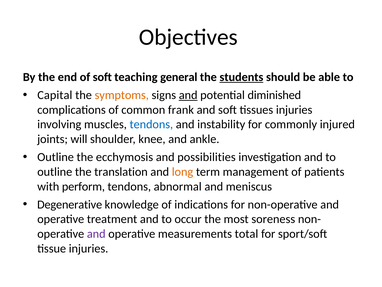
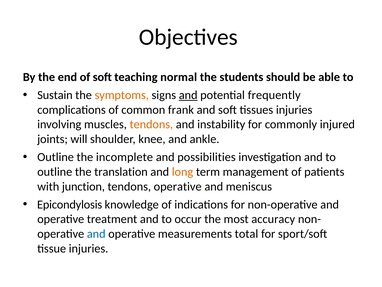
general: general -> normal
students underline: present -> none
Capital: Capital -> Sustain
diminished: diminished -> frequently
tendons at (151, 124) colour: blue -> orange
ecchymosis: ecchymosis -> incomplete
perform: perform -> junction
tendons abnormal: abnormal -> operative
Degenerative: Degenerative -> Epicondylosis
soreness: soreness -> accuracy
and at (96, 233) colour: purple -> blue
